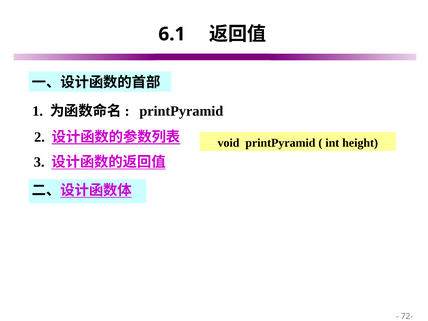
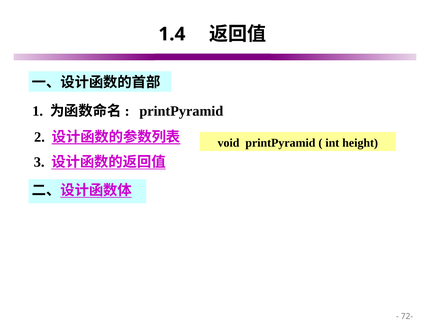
6.1: 6.1 -> 1.4
